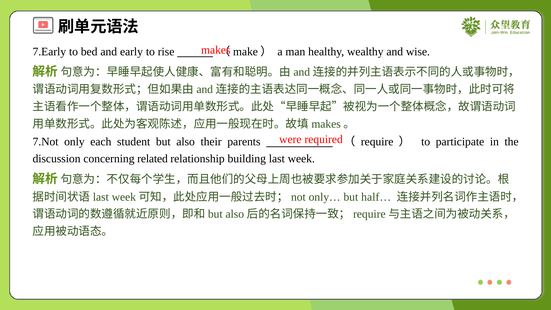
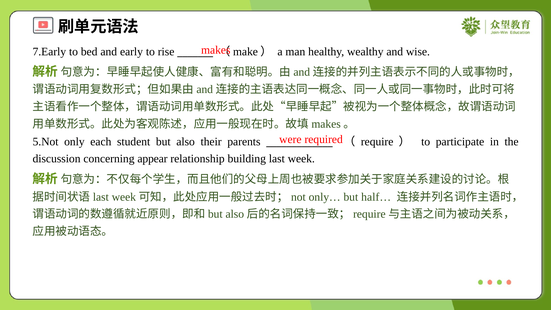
7.Not: 7.Not -> 5.Not
related: related -> appear
